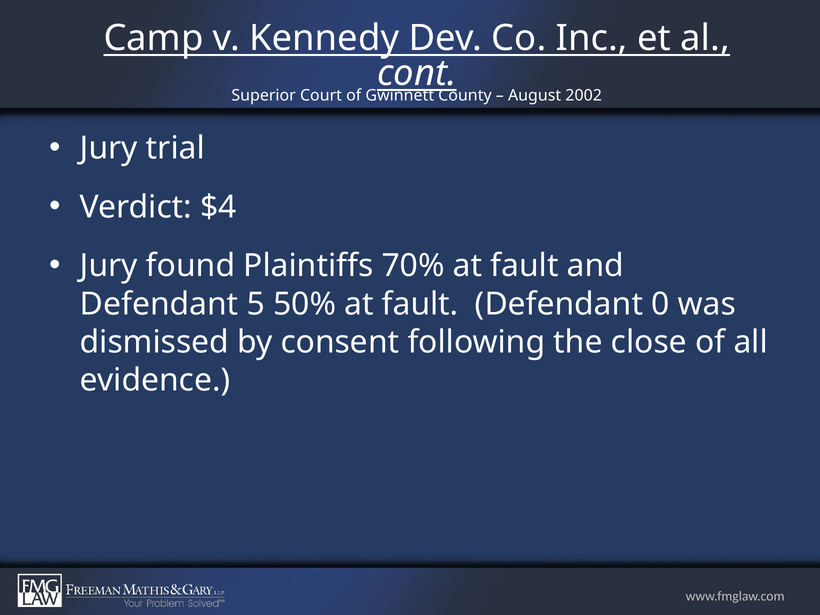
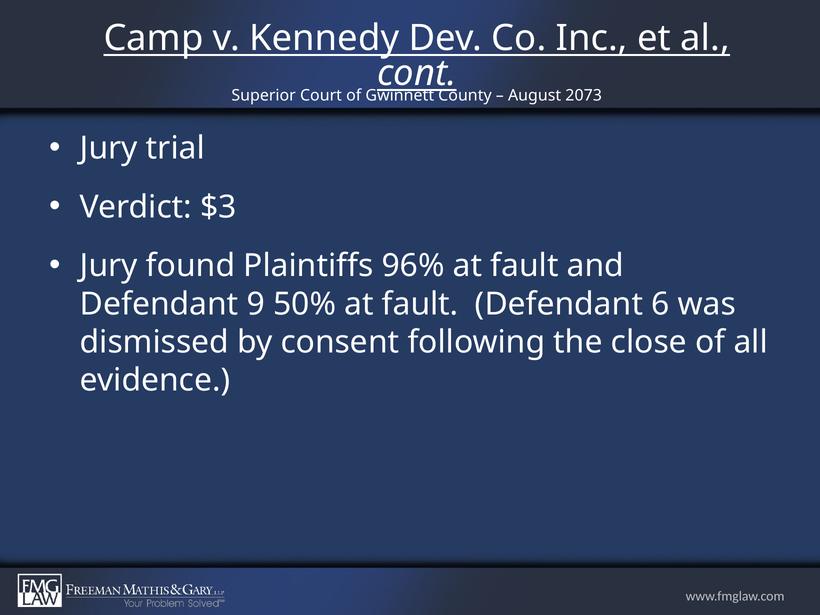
2002: 2002 -> 2073
$4: $4 -> $3
70%: 70% -> 96%
5: 5 -> 9
0: 0 -> 6
